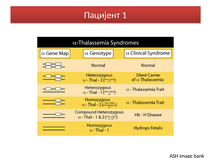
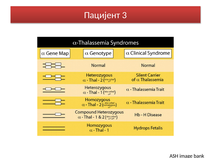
1: 1 -> 3
